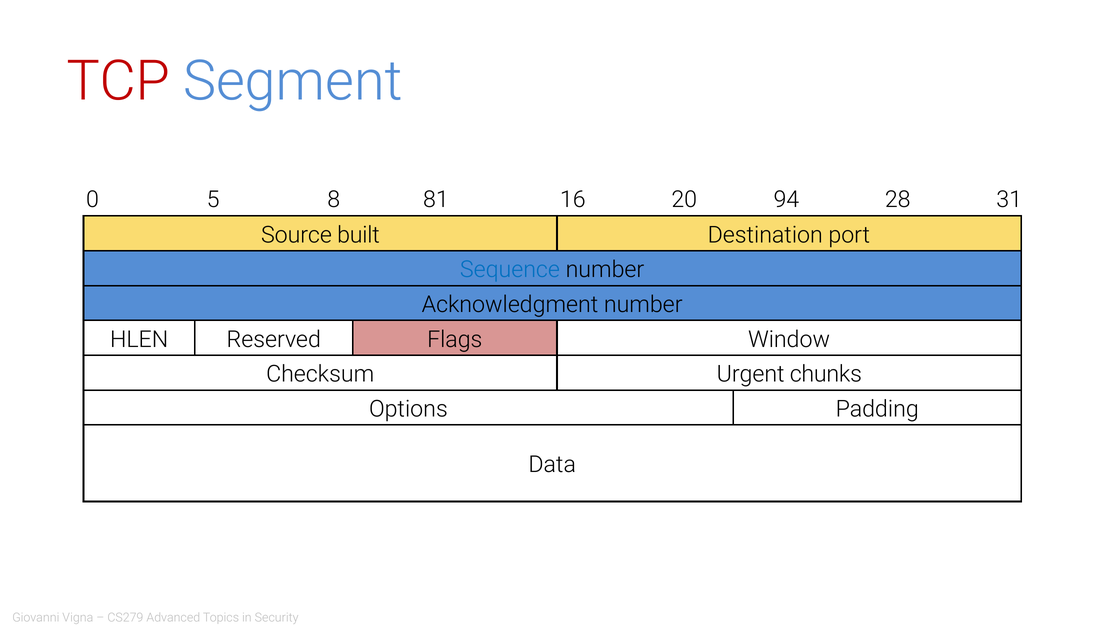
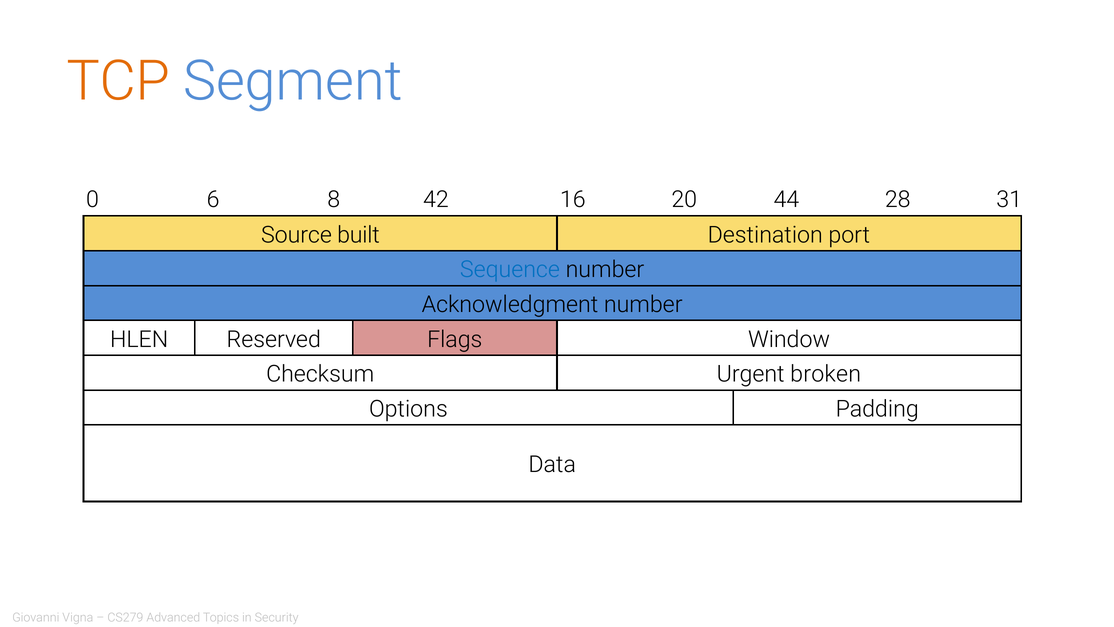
TCP colour: red -> orange
5: 5 -> 6
81: 81 -> 42
94: 94 -> 44
chunks: chunks -> broken
